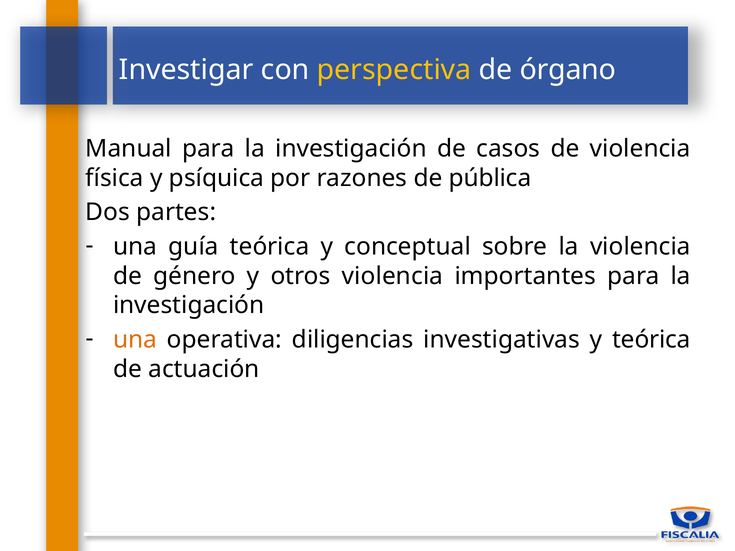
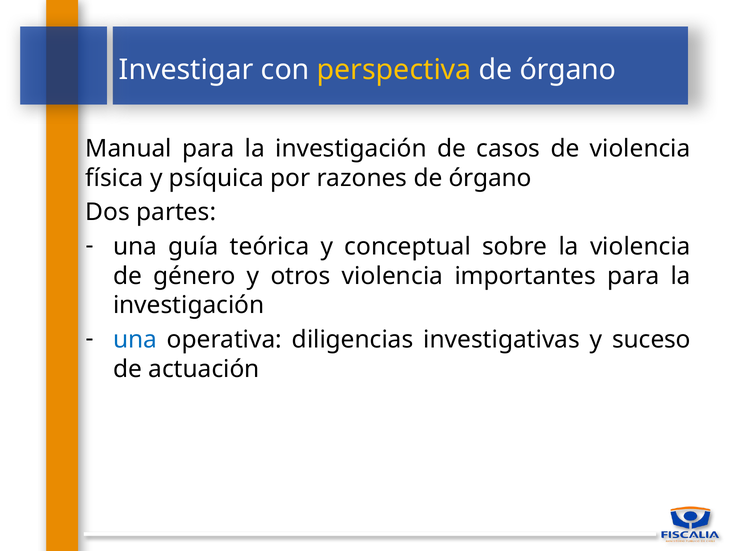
razones de pública: pública -> órgano
una at (135, 340) colour: orange -> blue
y teórica: teórica -> suceso
